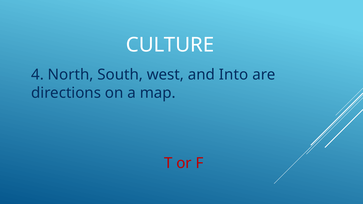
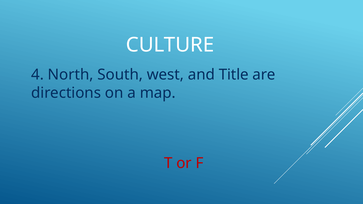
Into: Into -> Title
